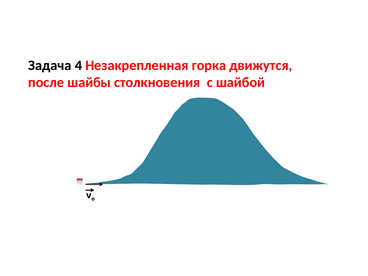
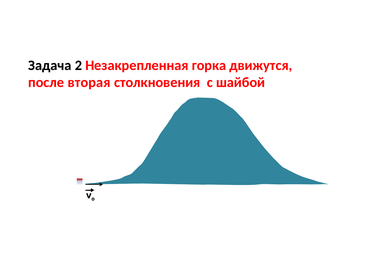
4: 4 -> 2
шайбы: шайбы -> вторая
